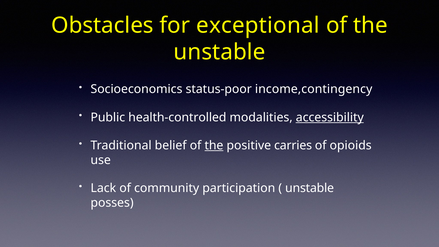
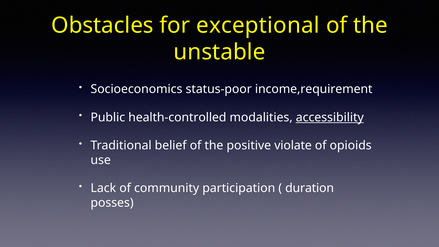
income,contingency: income,contingency -> income,requirement
the at (214, 145) underline: present -> none
carries: carries -> violate
unstable at (310, 188): unstable -> duration
